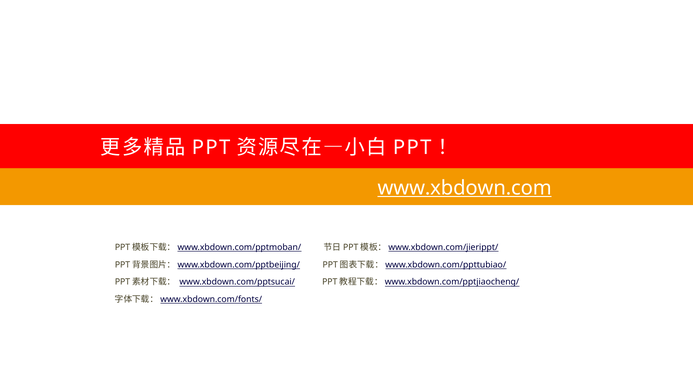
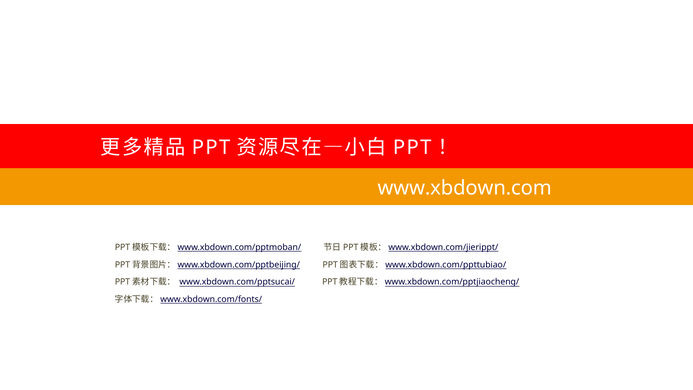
www.xbdown.com underline: present -> none
